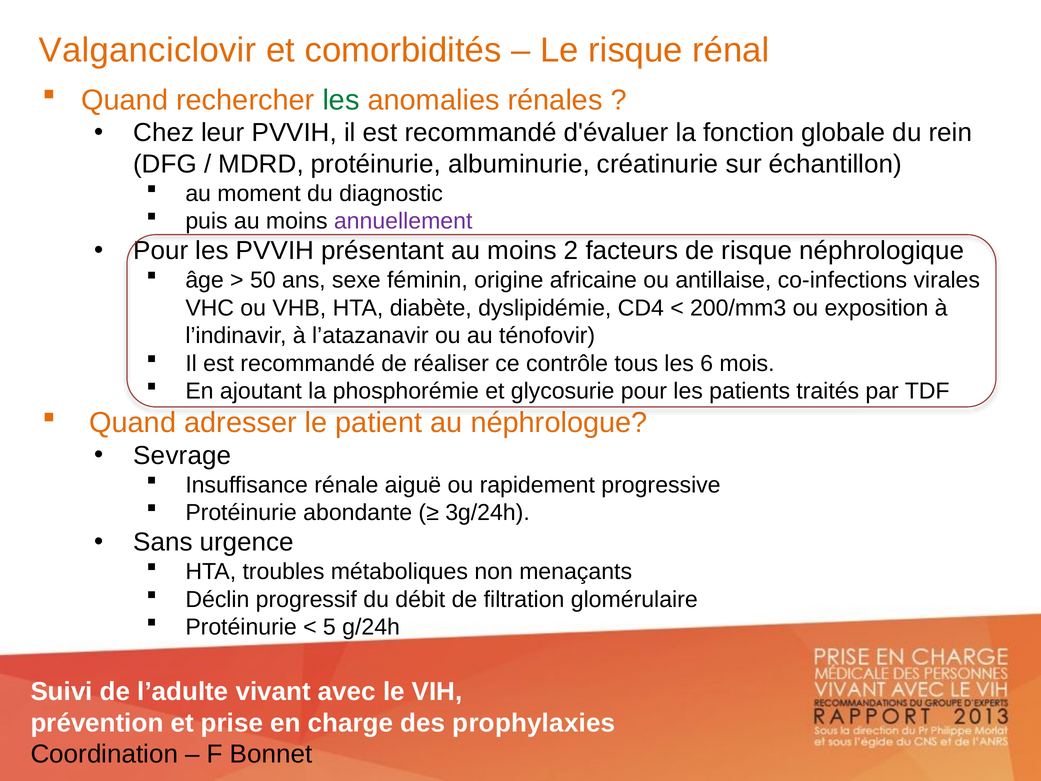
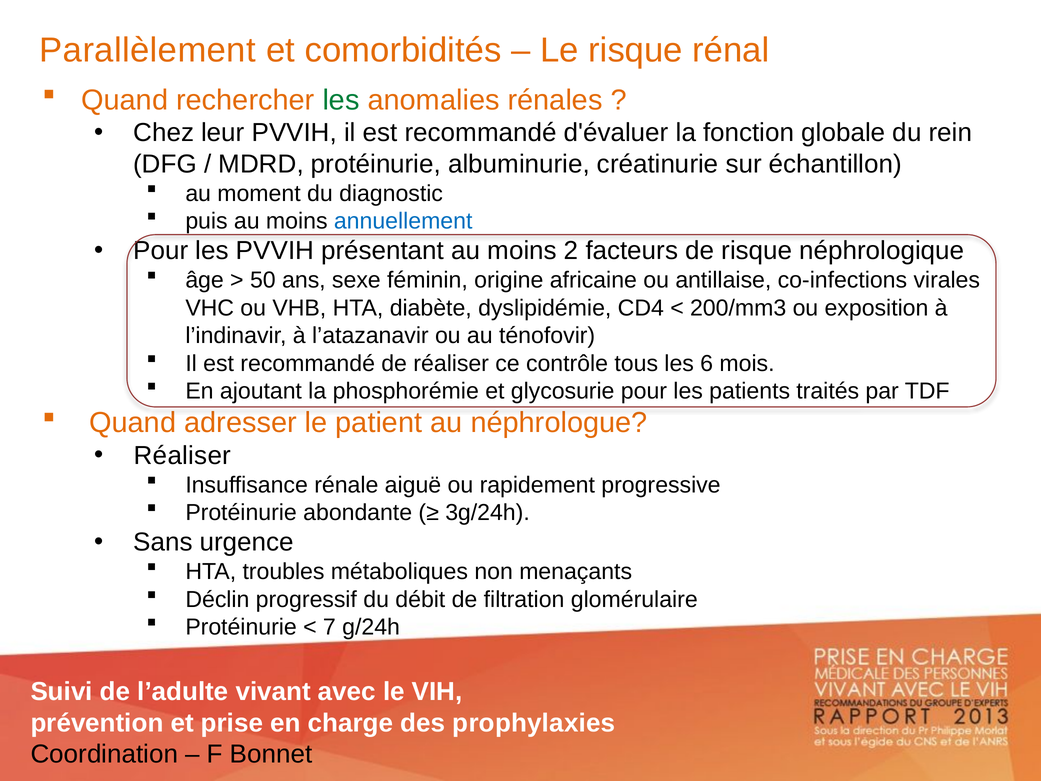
Valganciclovir: Valganciclovir -> Parallèlement
annuellement colour: purple -> blue
Sevrage at (182, 455): Sevrage -> Réaliser
5: 5 -> 7
